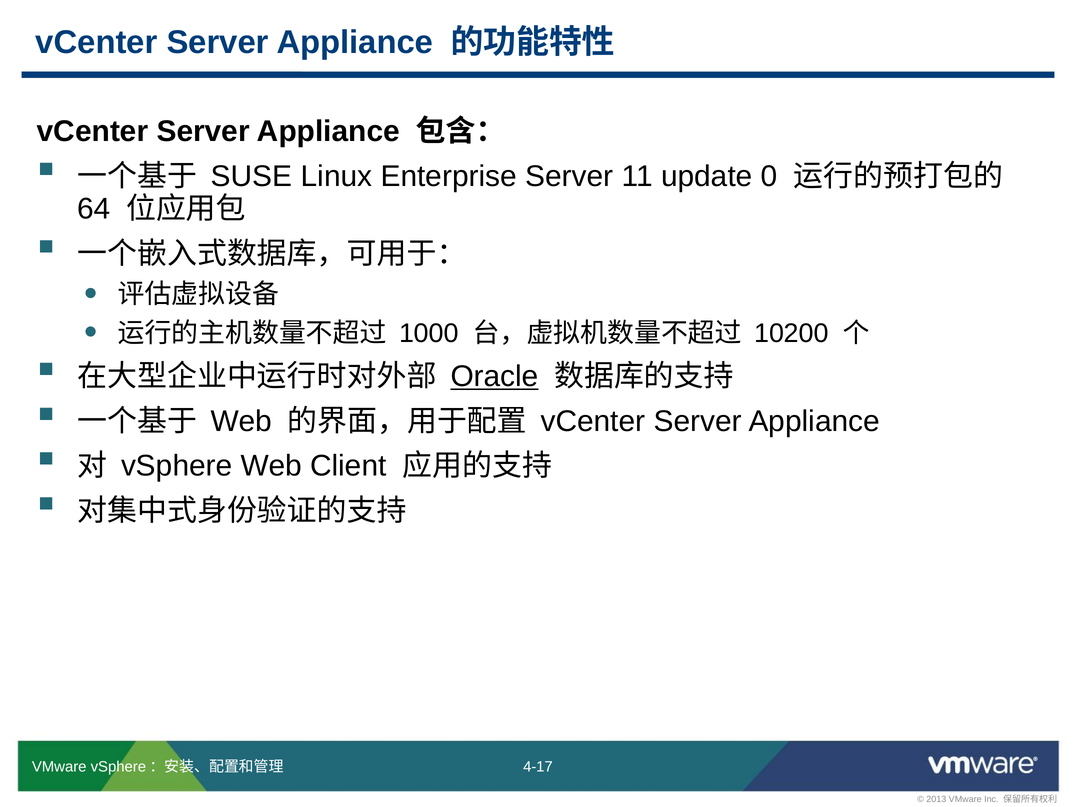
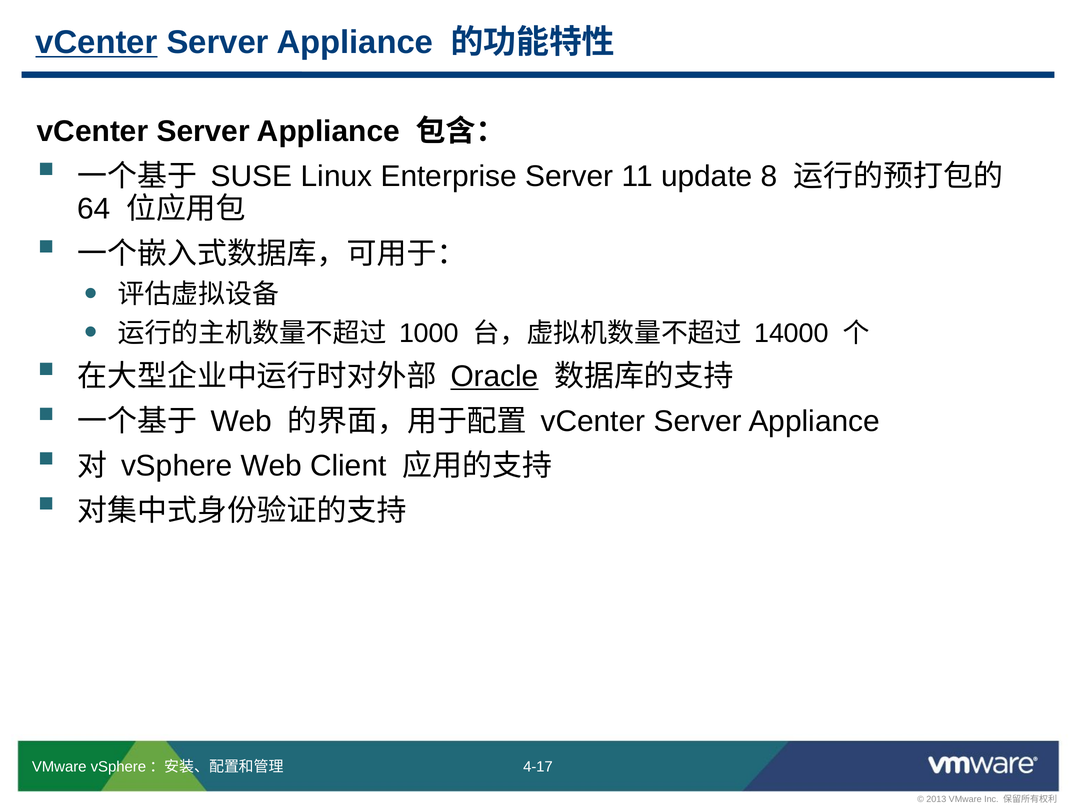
vCenter at (96, 43) underline: none -> present
0: 0 -> 8
10200: 10200 -> 14000
